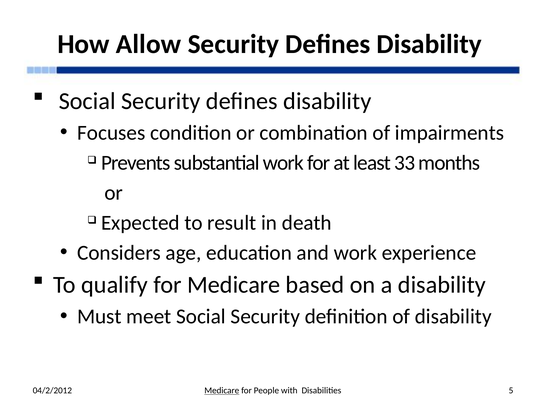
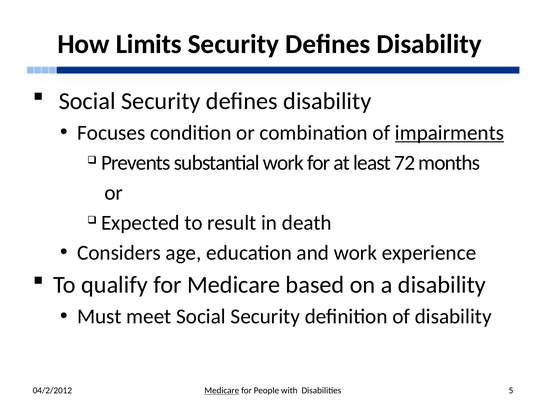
Allow: Allow -> Limits
impairments underline: none -> present
33: 33 -> 72
